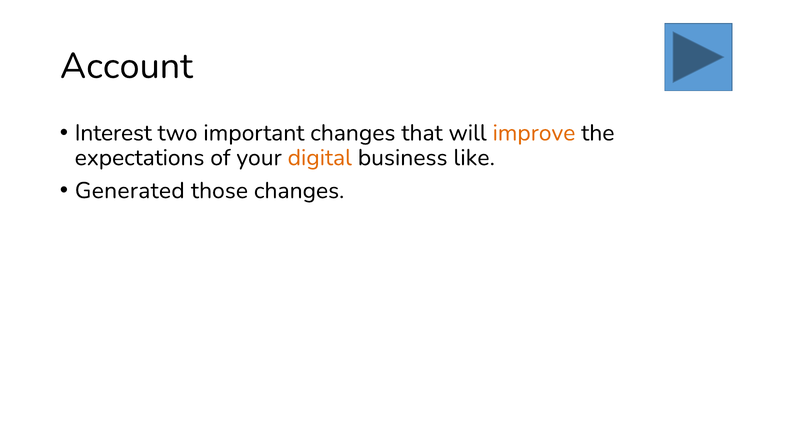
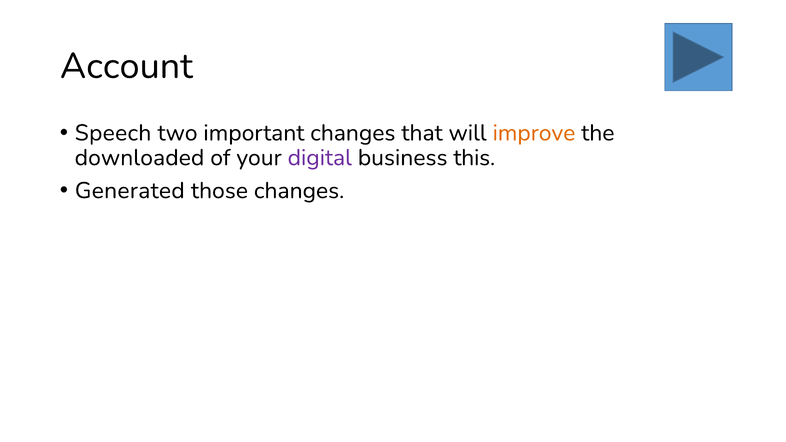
Interest: Interest -> Speech
expectations: expectations -> downloaded
digital colour: orange -> purple
like: like -> this
